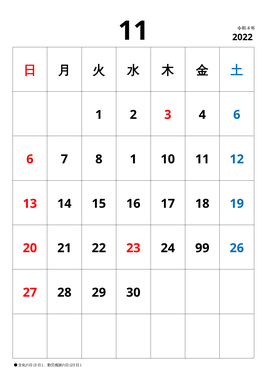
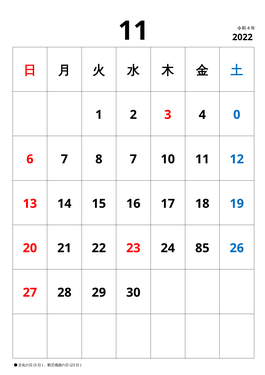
4 6: 6 -> 0
8 1: 1 -> 7
99: 99 -> 85
